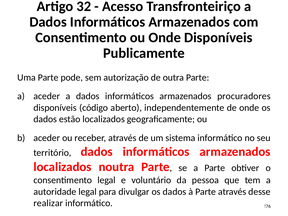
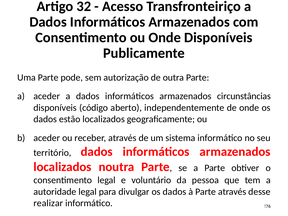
procuradores: procuradores -> circunstâncias
